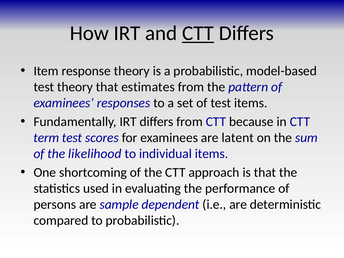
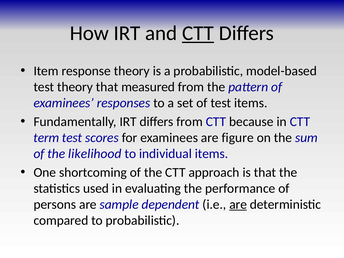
estimates: estimates -> measured
latent: latent -> figure
are at (238, 204) underline: none -> present
